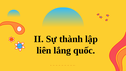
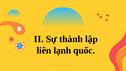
lắng: lắng -> lạnh
